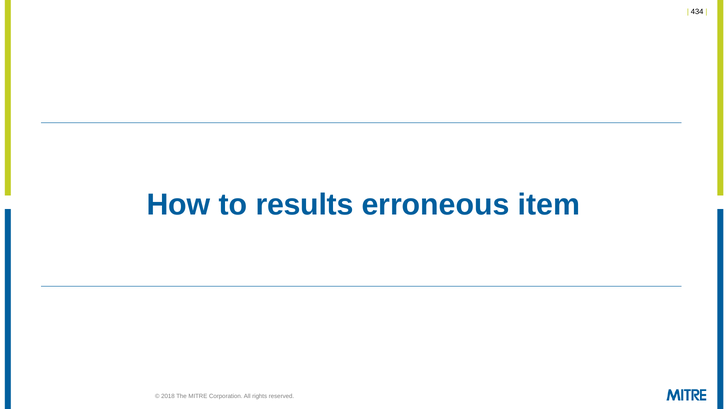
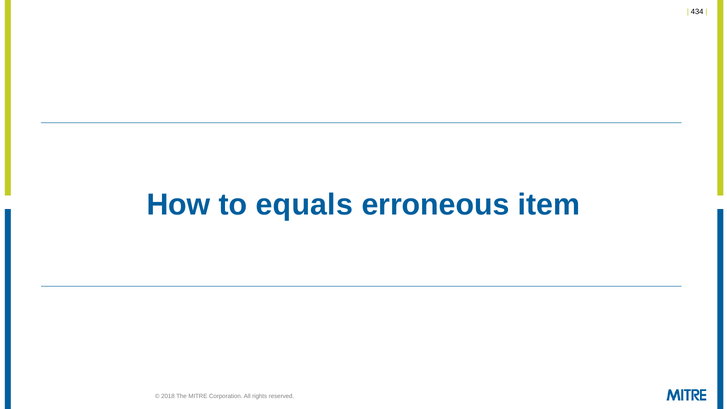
results: results -> equals
